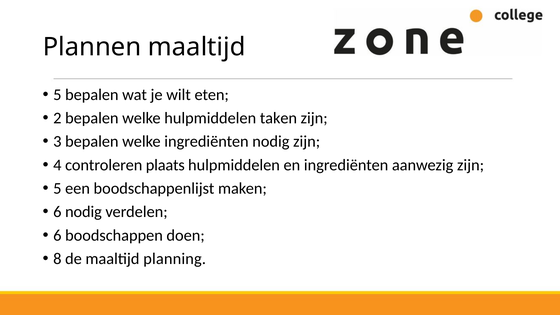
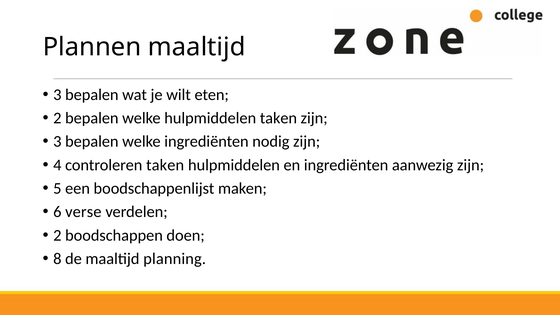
5 at (57, 95): 5 -> 3
controleren plaats: plaats -> taken
6 nodig: nodig -> verse
6 at (57, 235): 6 -> 2
